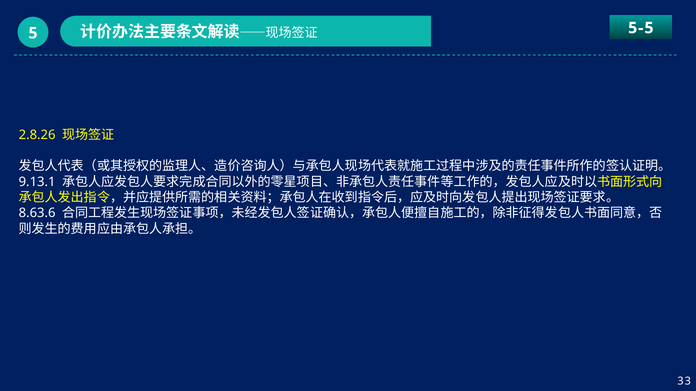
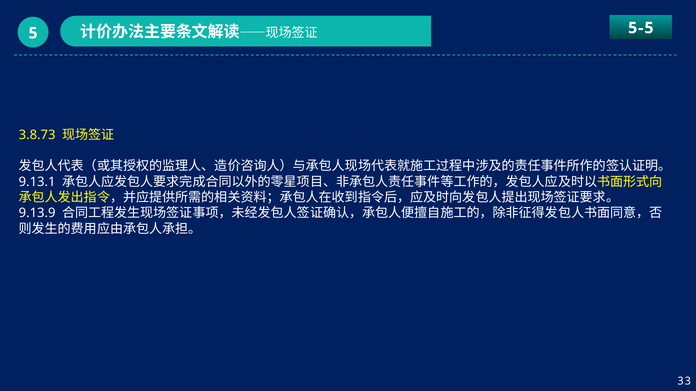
2.8.26: 2.8.26 -> 3.8.73
8.63.6: 8.63.6 -> 9.13.9
